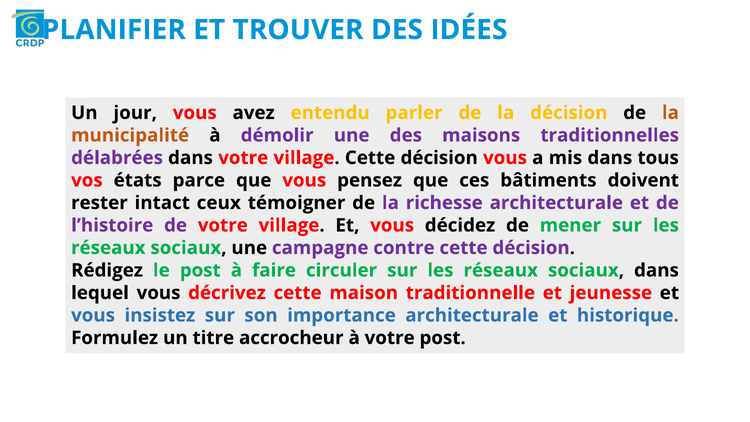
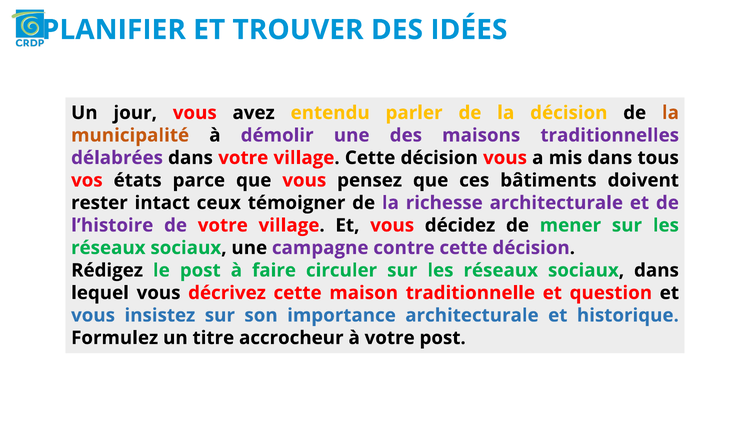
jeunesse: jeunesse -> question
